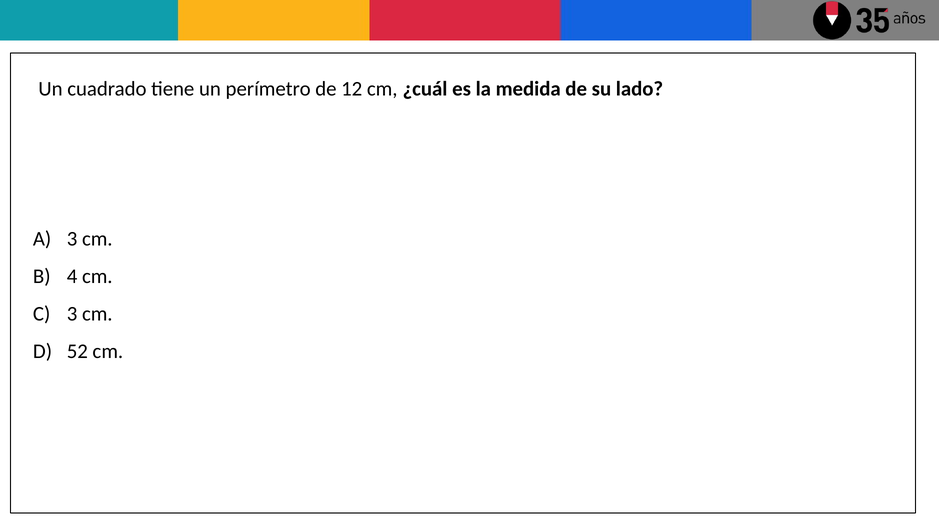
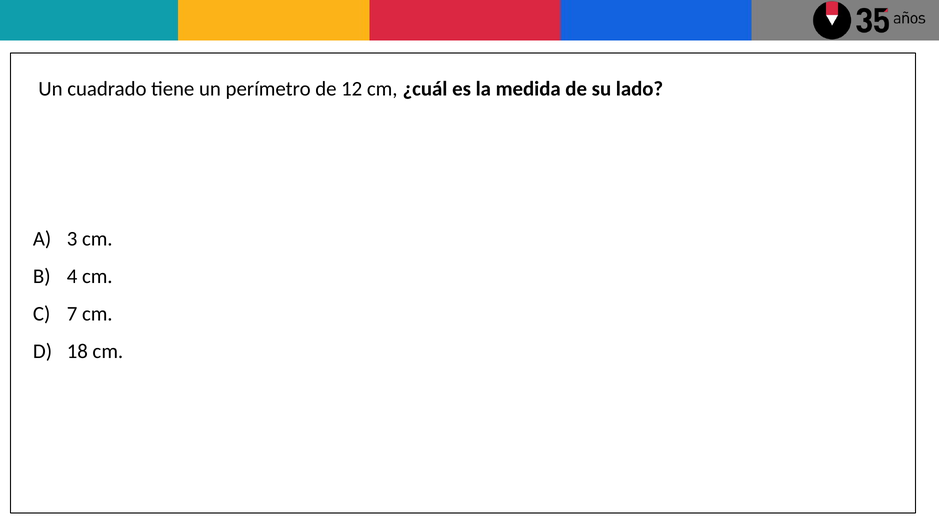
3 at (72, 314): 3 -> 7
52: 52 -> 18
